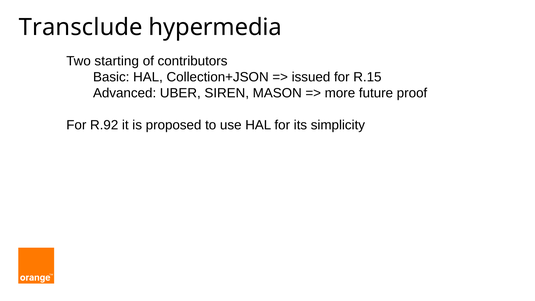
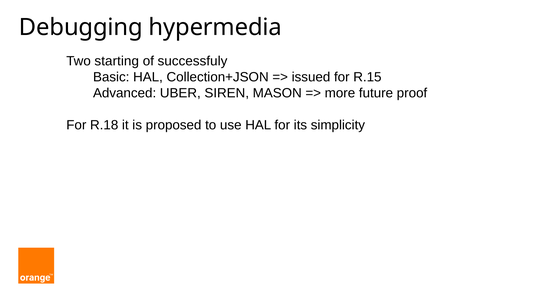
Transclude: Transclude -> Debugging
contributors: contributors -> successfuly
R.92: R.92 -> R.18
